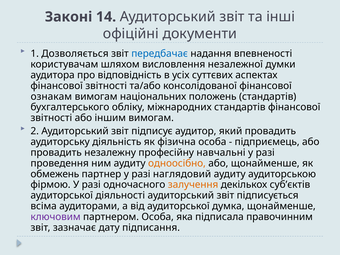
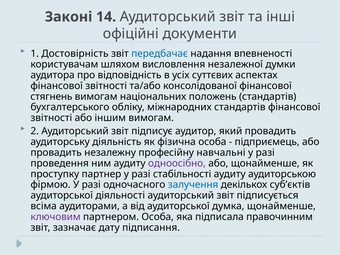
Дозволяється: Дозволяється -> Достовірність
ознакам: ознакам -> стягнень
одноосібно colour: orange -> purple
обмежень: обмежень -> проступку
наглядовий: наглядовий -> стабільності
залучення colour: orange -> blue
